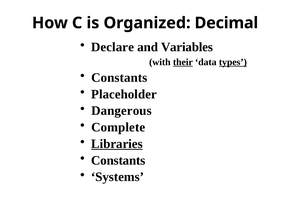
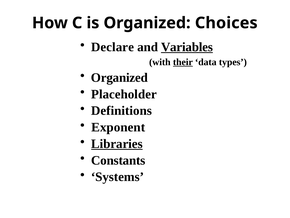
Decimal: Decimal -> Choices
Variables underline: none -> present
types underline: present -> none
Constants at (119, 77): Constants -> Organized
Dangerous: Dangerous -> Definitions
Complete: Complete -> Exponent
